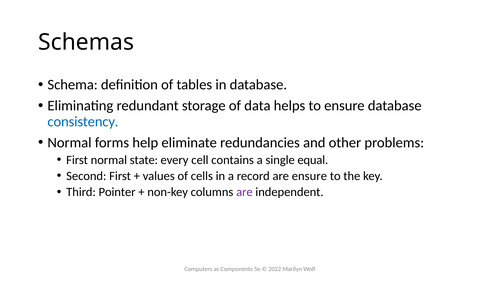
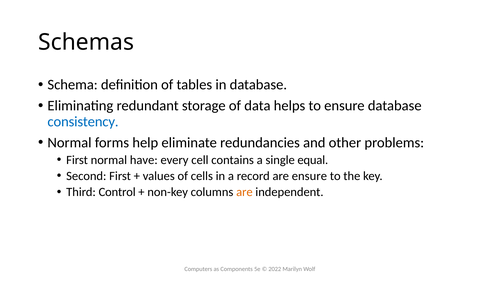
state: state -> have
Pointer: Pointer -> Control
are at (244, 192) colour: purple -> orange
